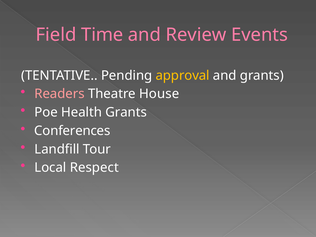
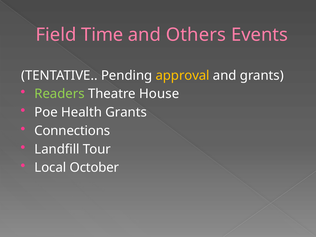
Review: Review -> Others
Readers colour: pink -> light green
Conferences: Conferences -> Connections
Respect: Respect -> October
